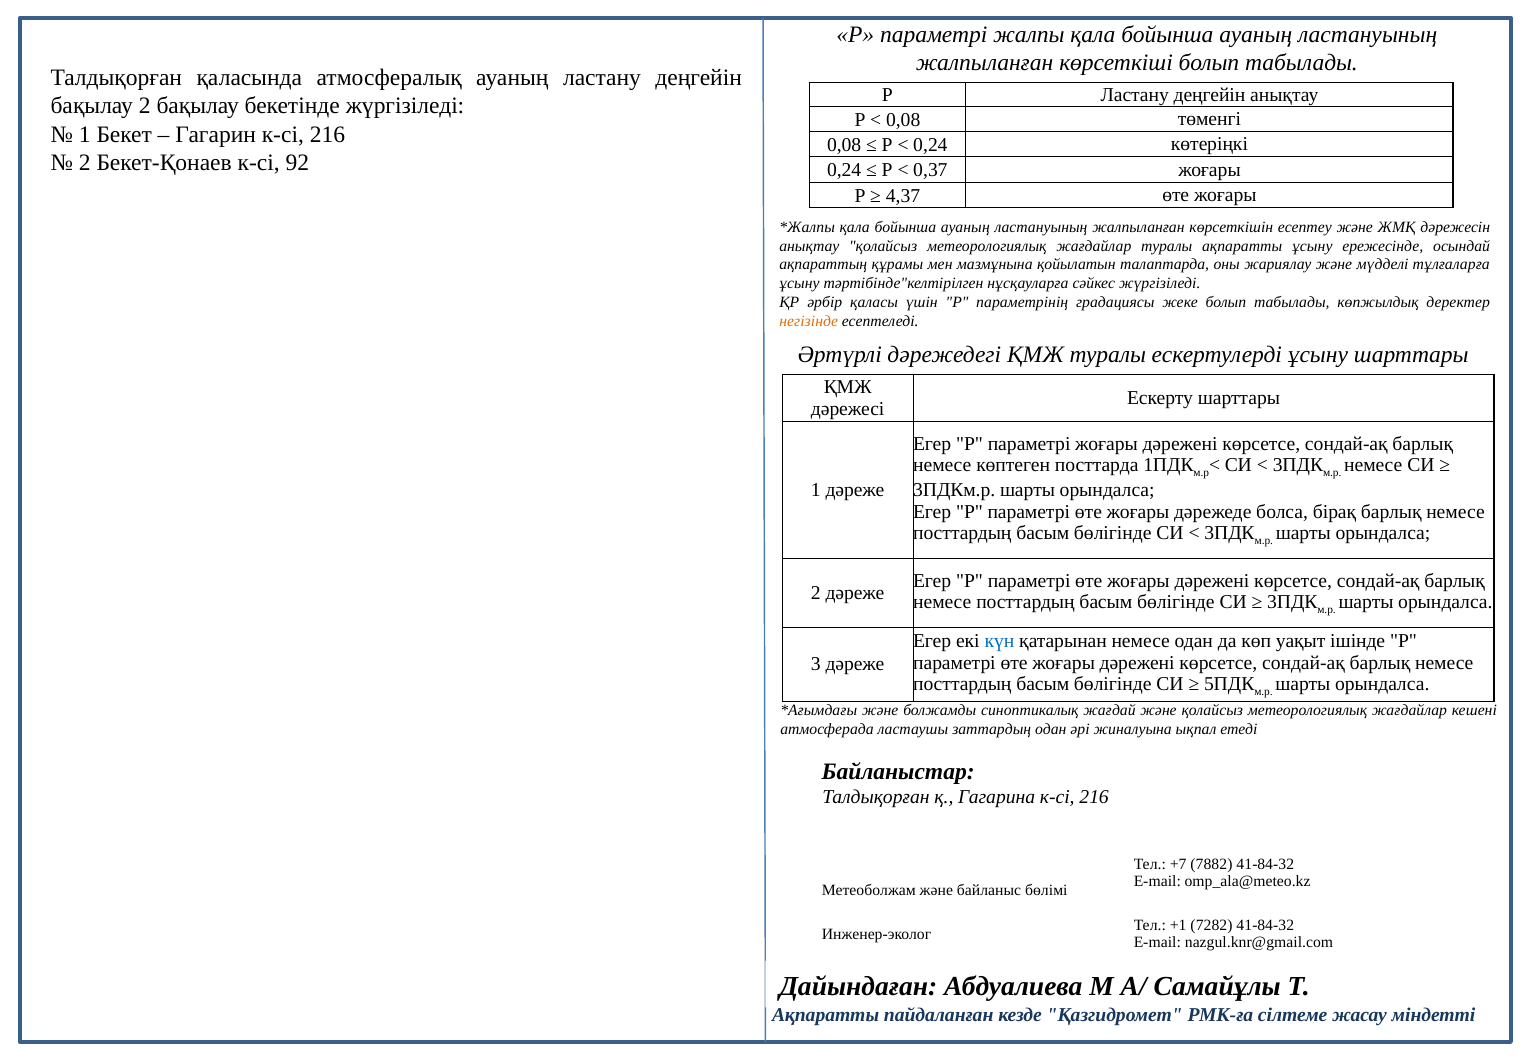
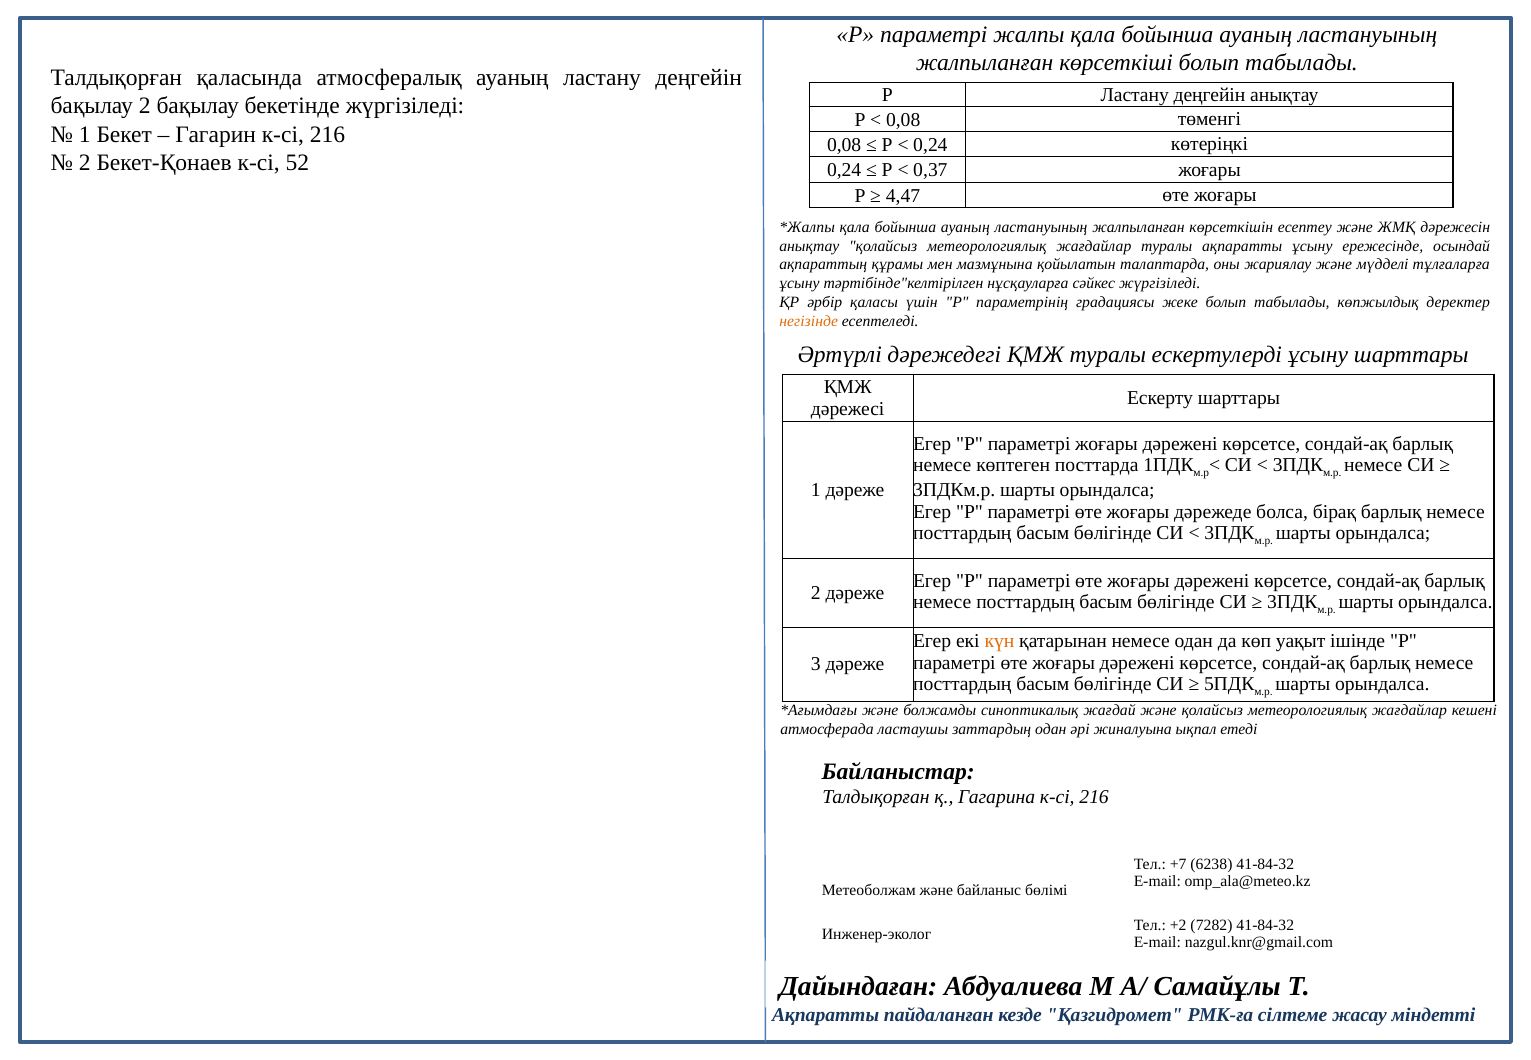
92: 92 -> 52
4,37: 4,37 -> 4,47
күн colour: blue -> orange
7882: 7882 -> 6238
+1: +1 -> +2
